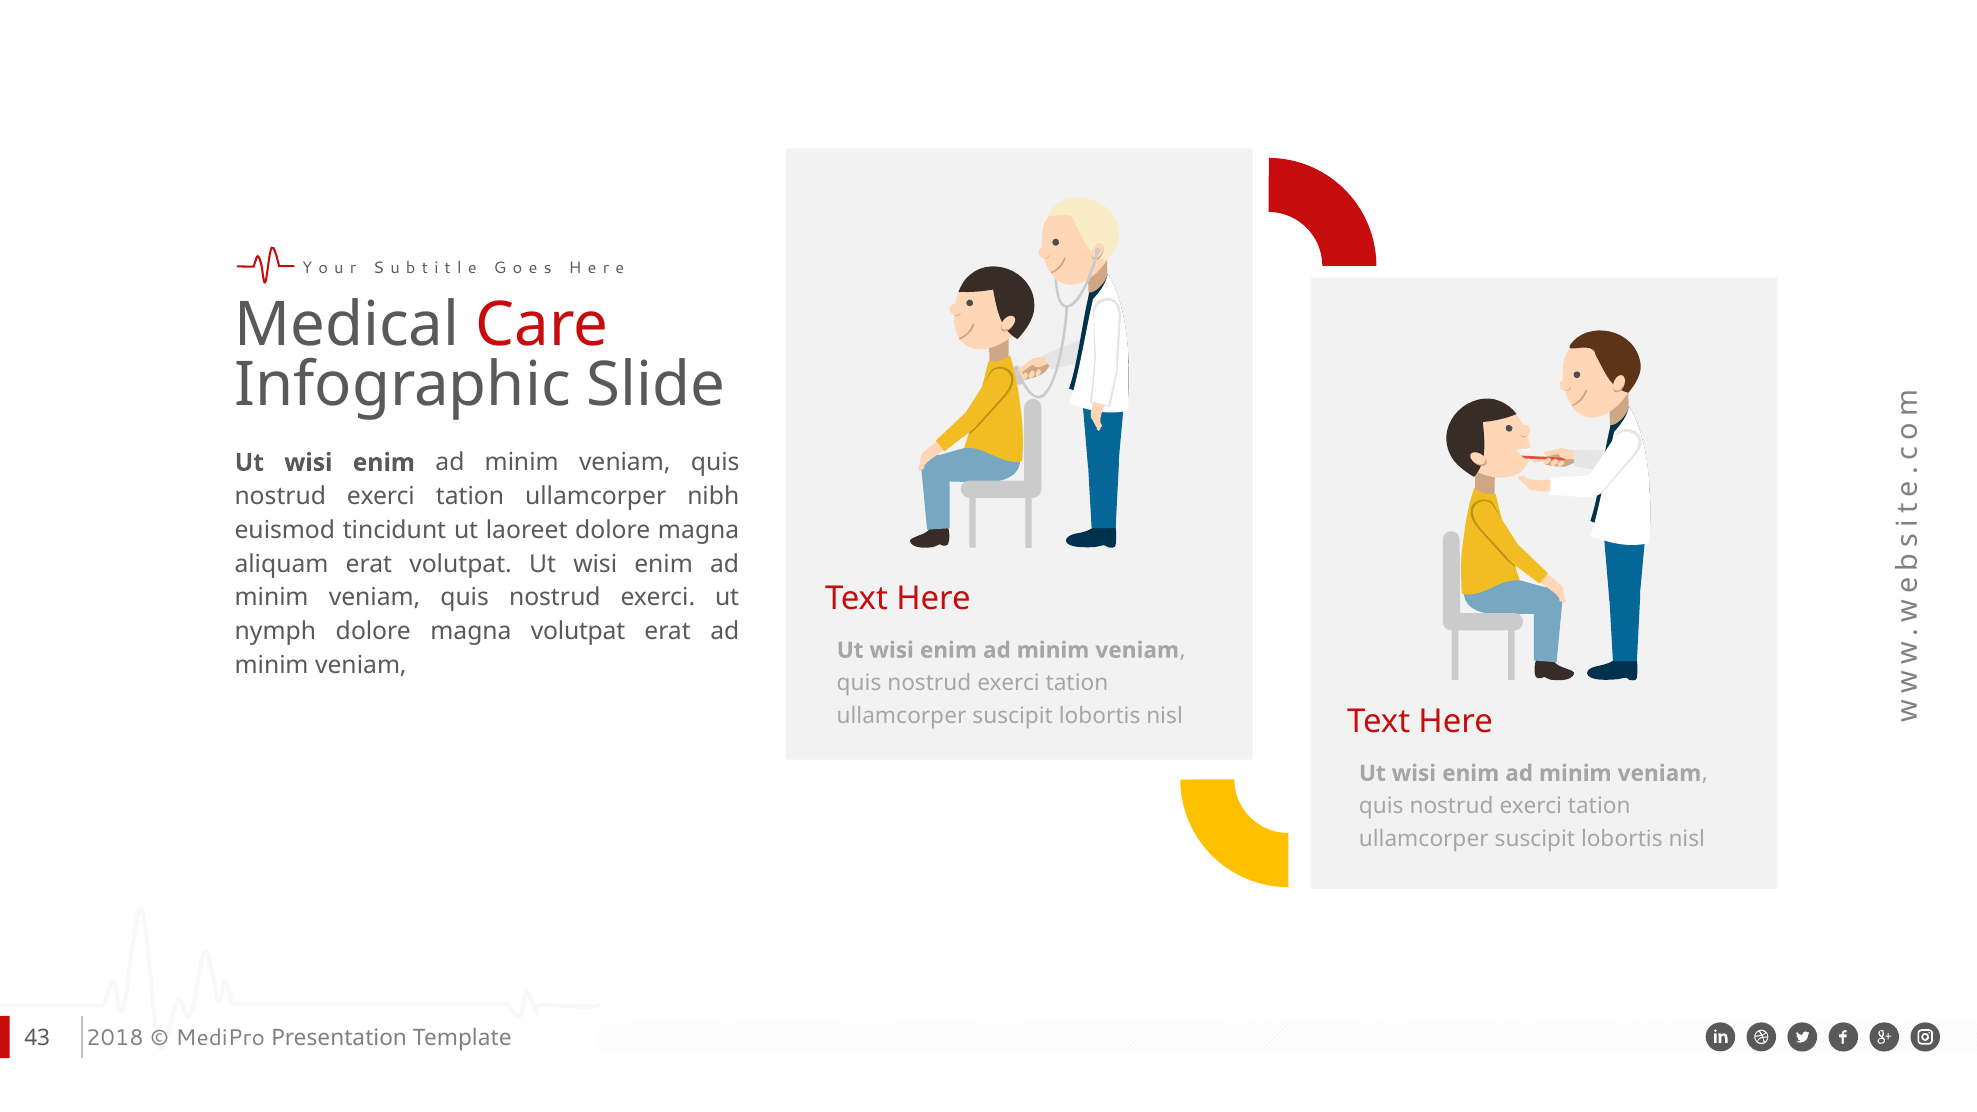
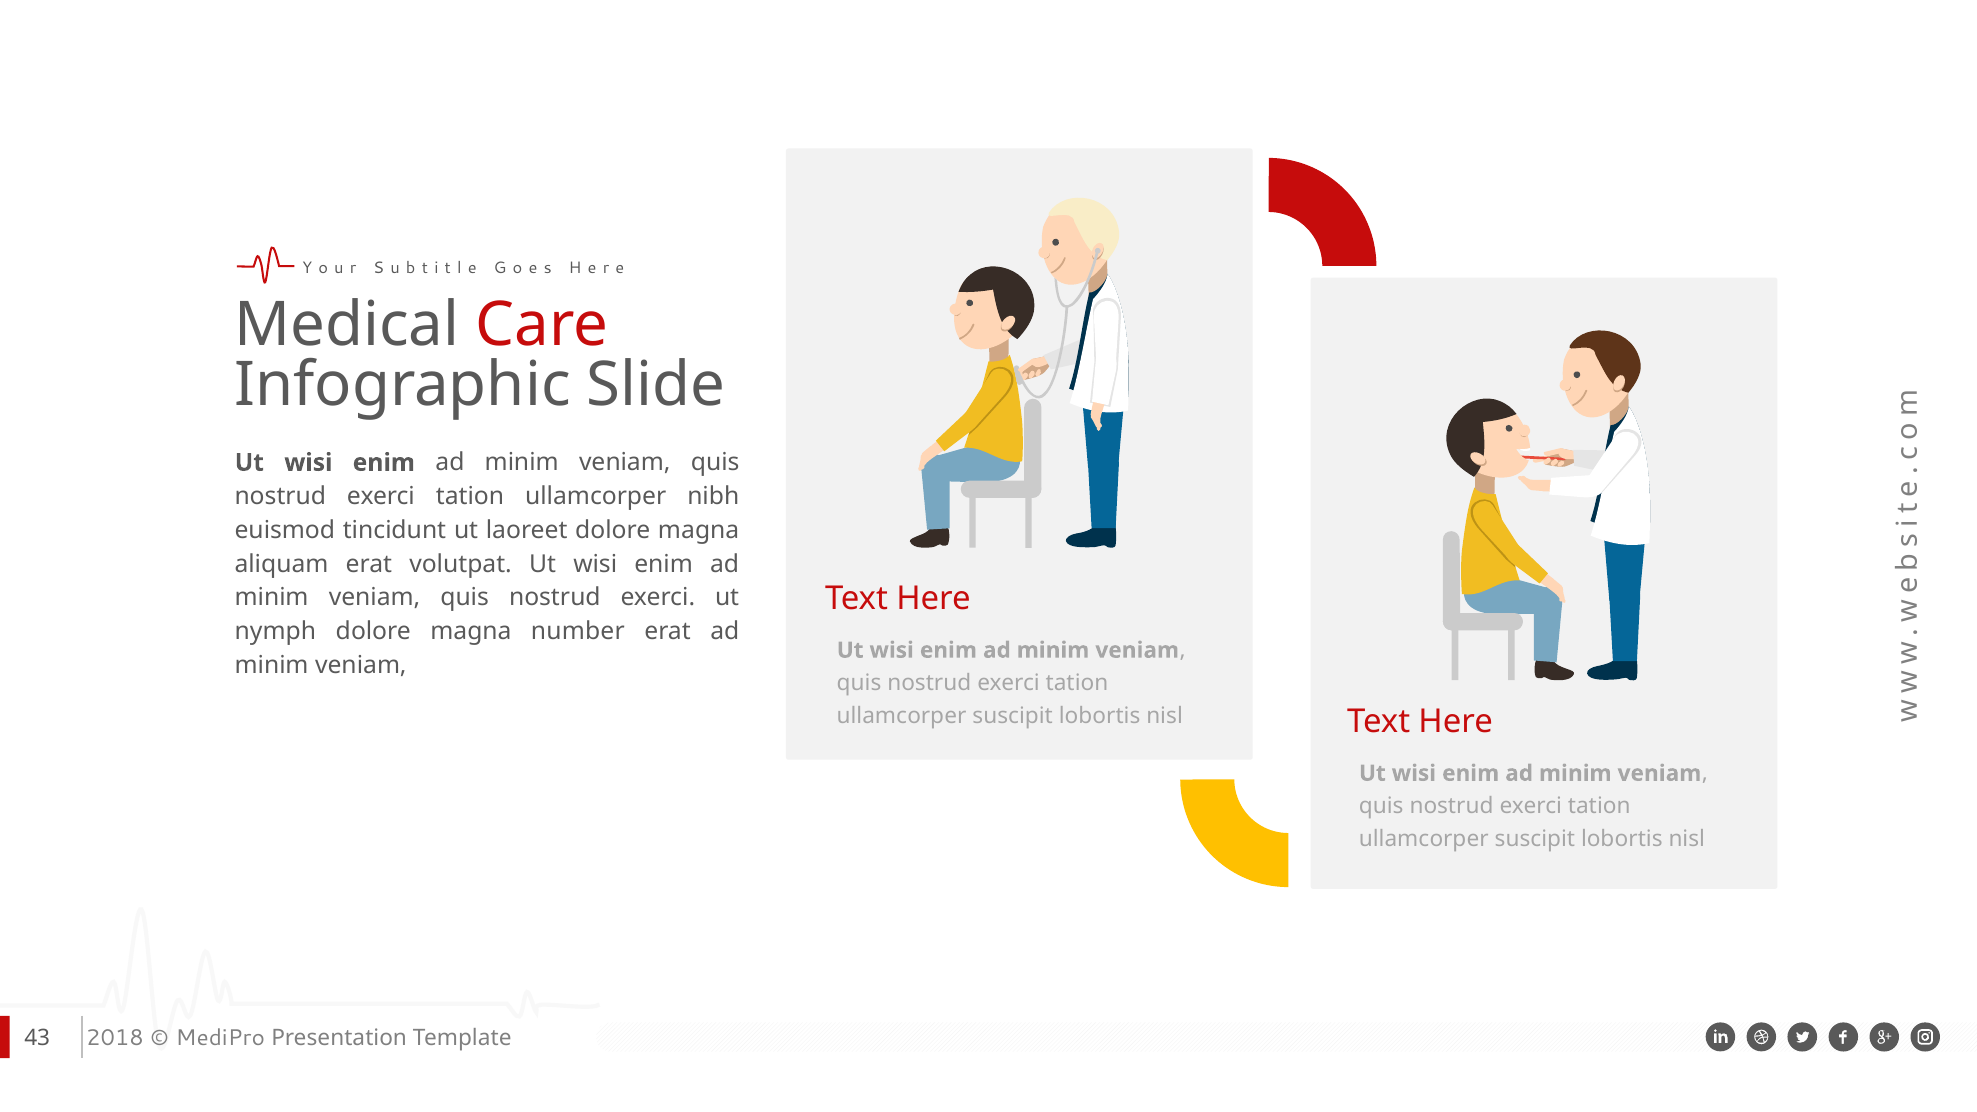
magna volutpat: volutpat -> number
